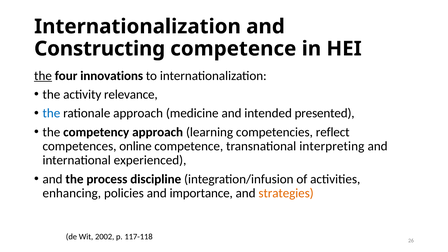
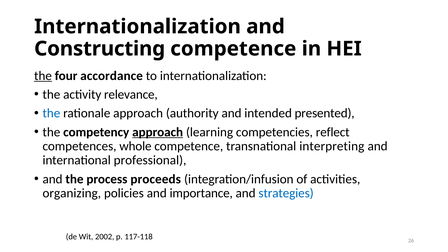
innovations: innovations -> accordance
medicine: medicine -> authority
approach at (158, 132) underline: none -> present
online: online -> whole
experienced: experienced -> professional
discipline: discipline -> proceeds
enhancing: enhancing -> organizing
strategies colour: orange -> blue
